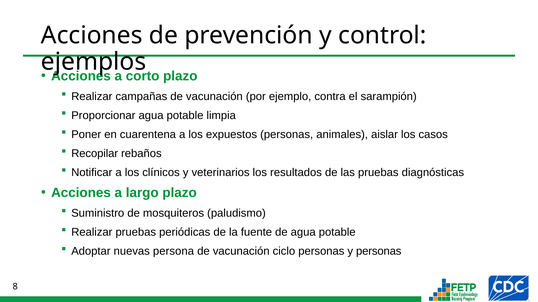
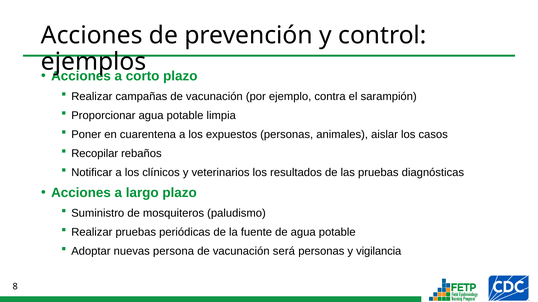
ciclo: ciclo -> será
y personas: personas -> vigilancia
